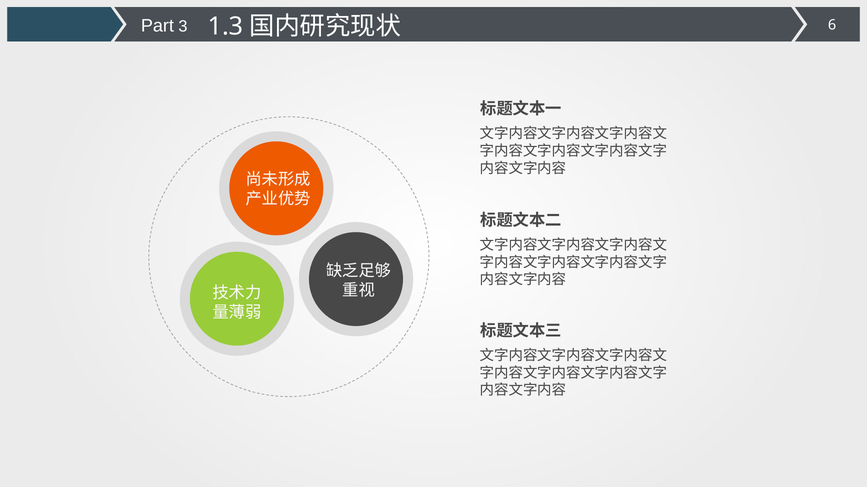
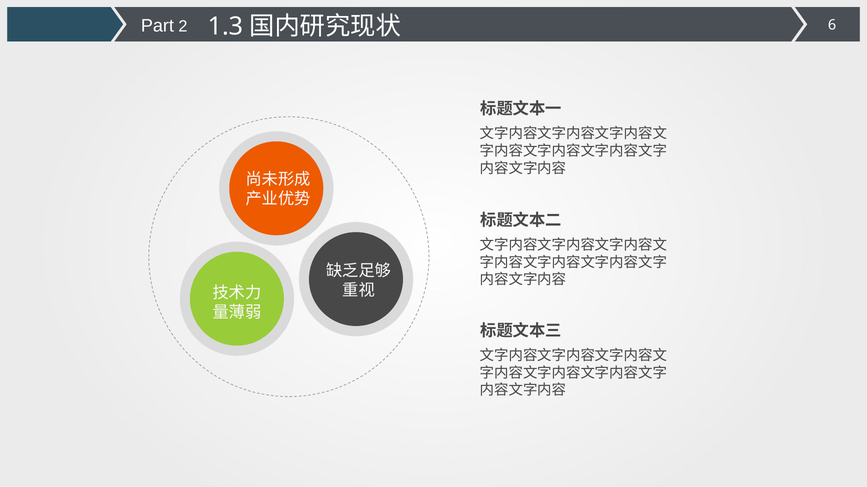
3: 3 -> 2
